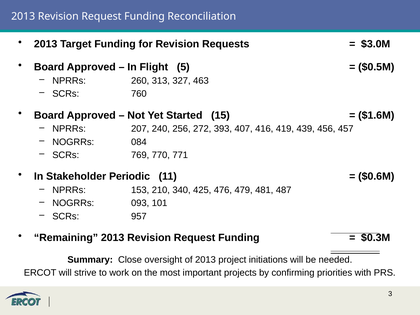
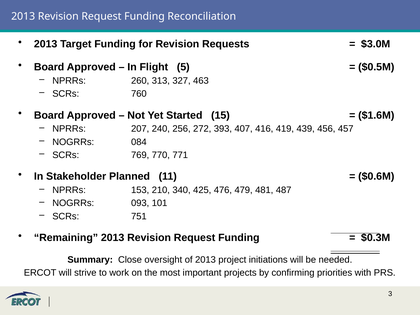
Periodic: Periodic -> Planned
957: 957 -> 751
